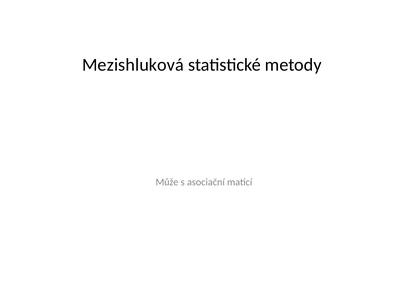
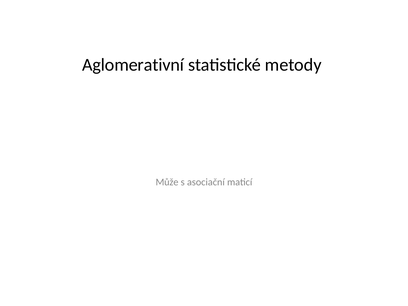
Mezishluková: Mezishluková -> Aglomerativní
